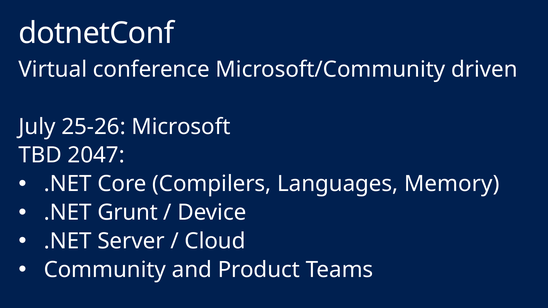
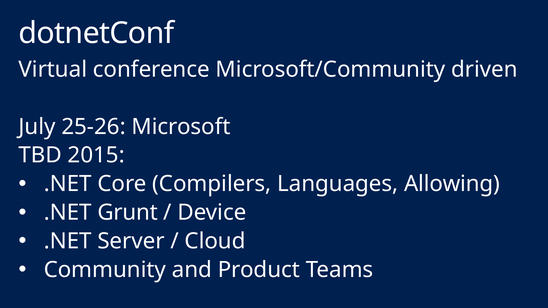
2047: 2047 -> 2015
Memory: Memory -> Allowing
